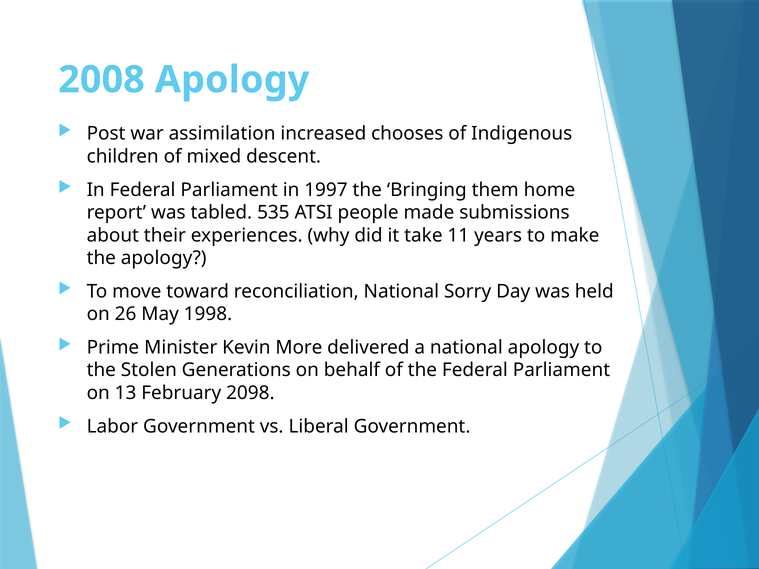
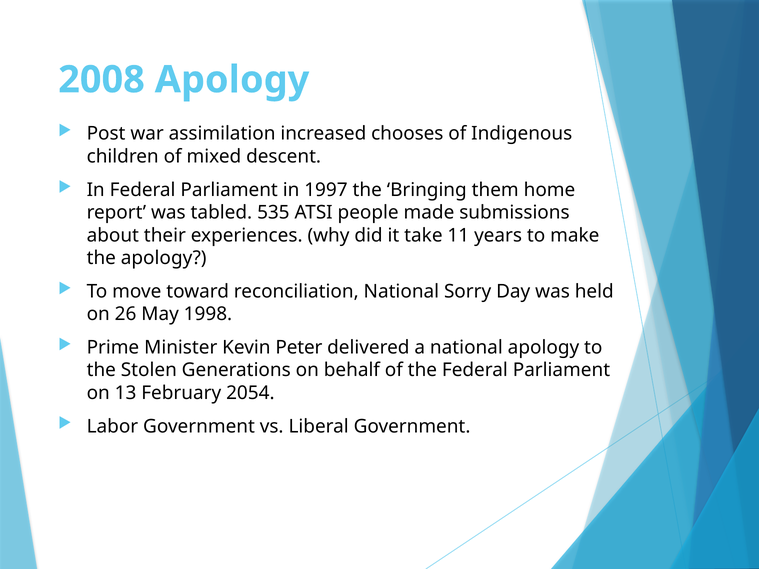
More: More -> Peter
2098: 2098 -> 2054
